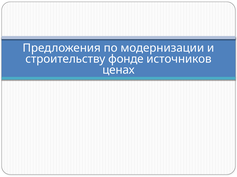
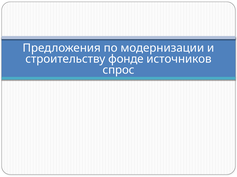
ценах: ценах -> спрос
